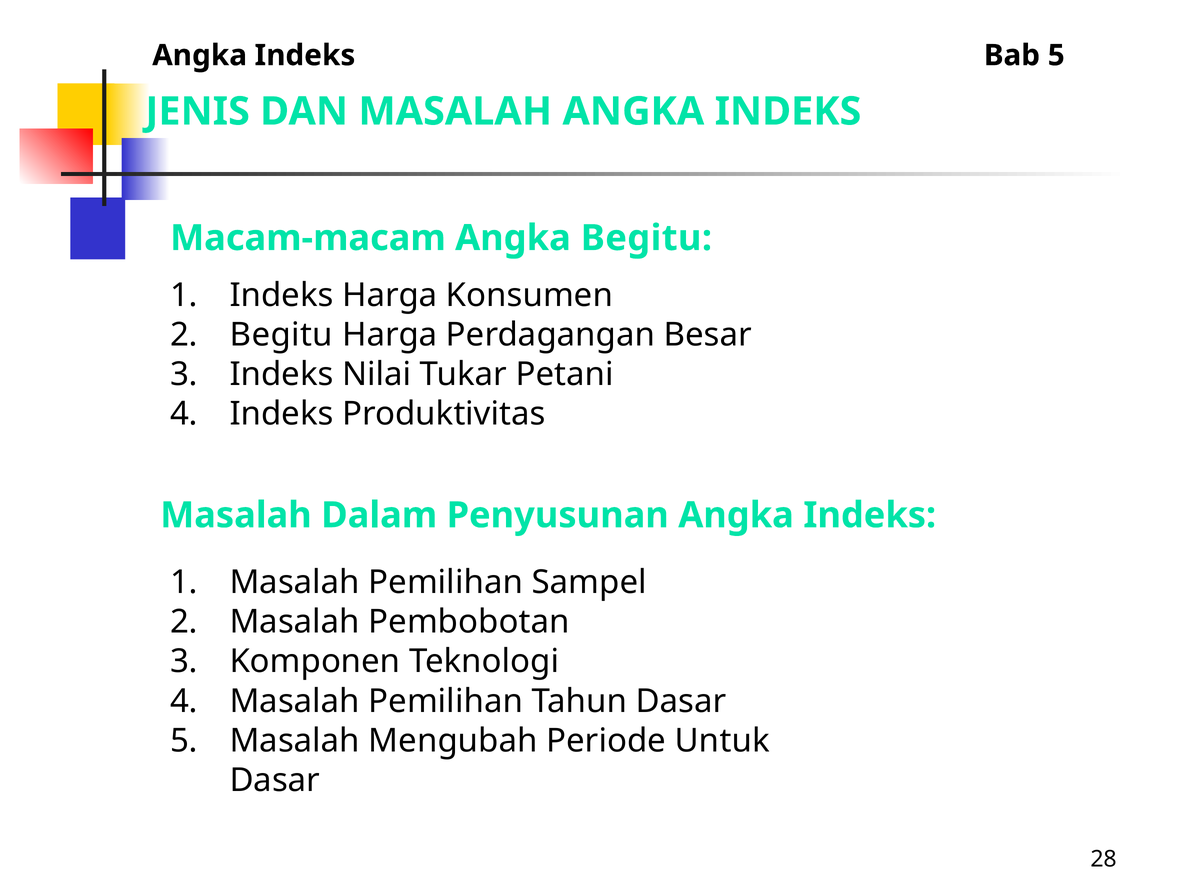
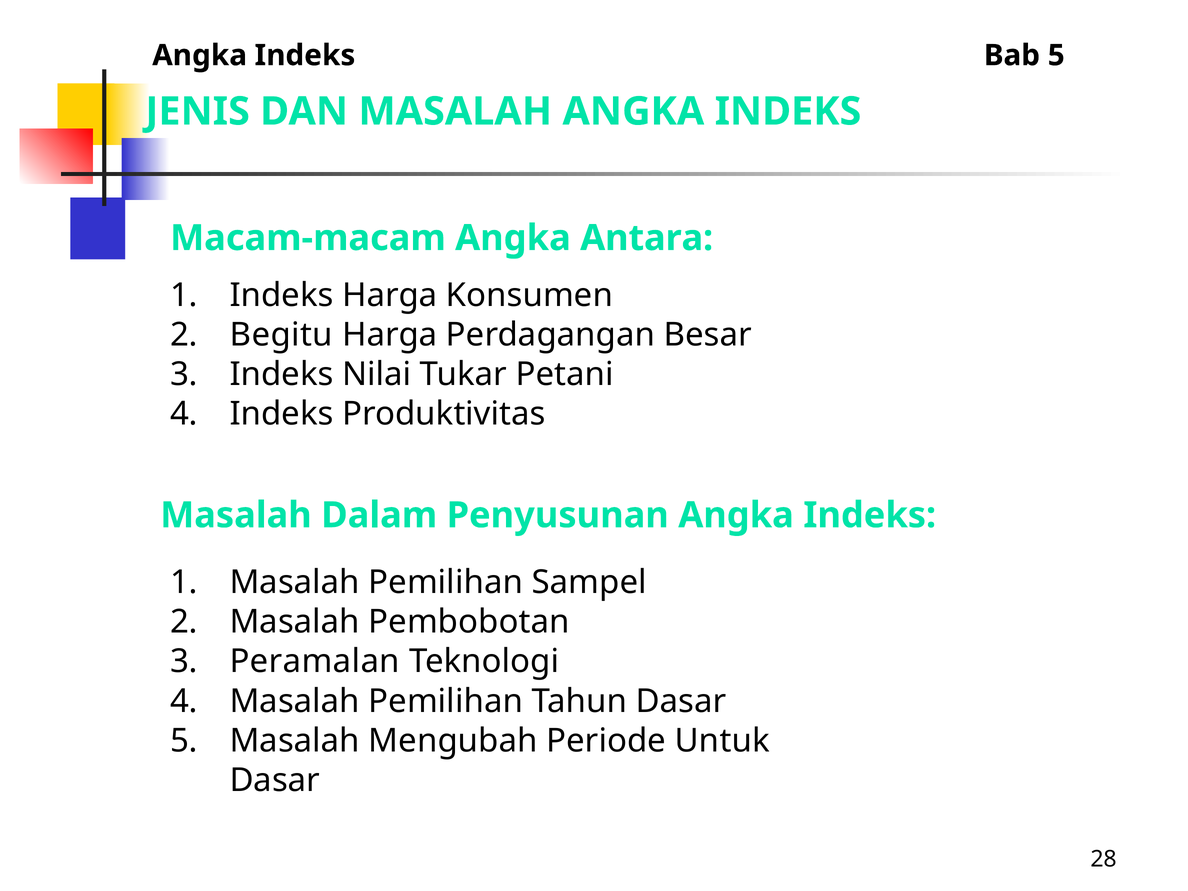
Angka Begitu: Begitu -> Antara
Komponen: Komponen -> Peramalan
